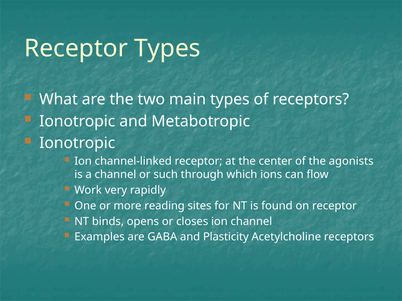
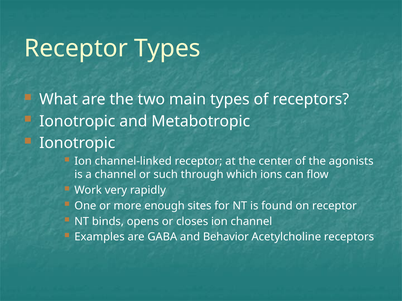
reading: reading -> enough
Plasticity: Plasticity -> Behavior
